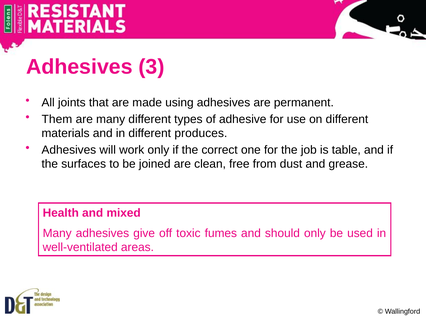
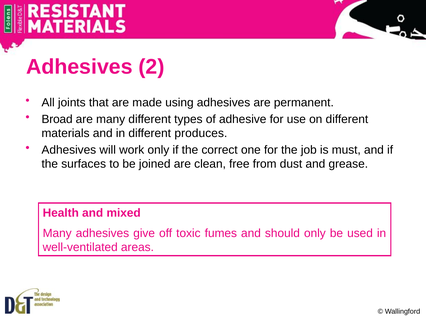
3: 3 -> 2
Them: Them -> Broad
table: table -> must
